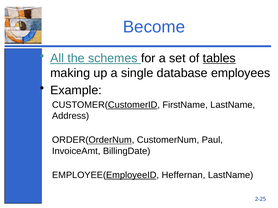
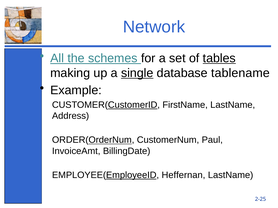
Become: Become -> Network
single underline: none -> present
employees: employees -> tablename
